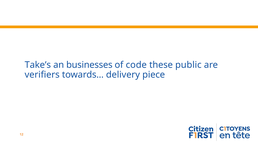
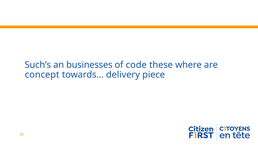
Take’s: Take’s -> Such’s
public: public -> where
verifiers: verifiers -> concept
